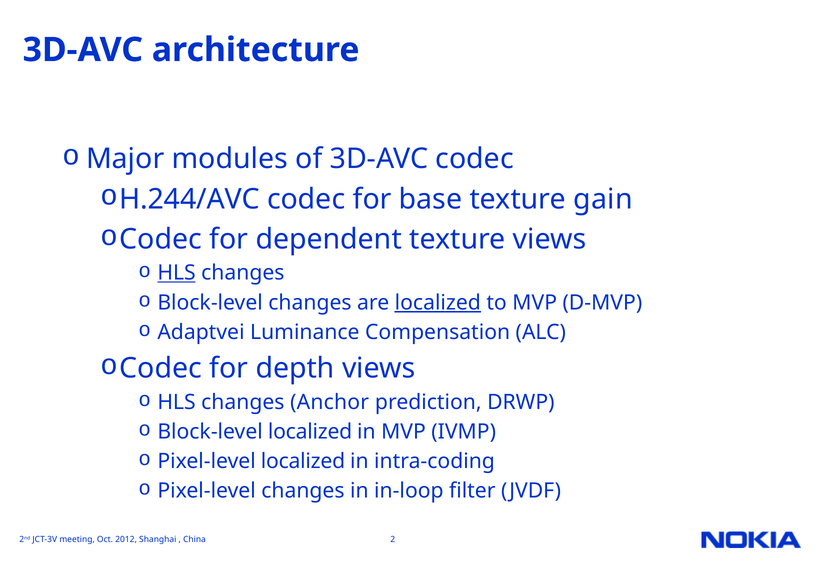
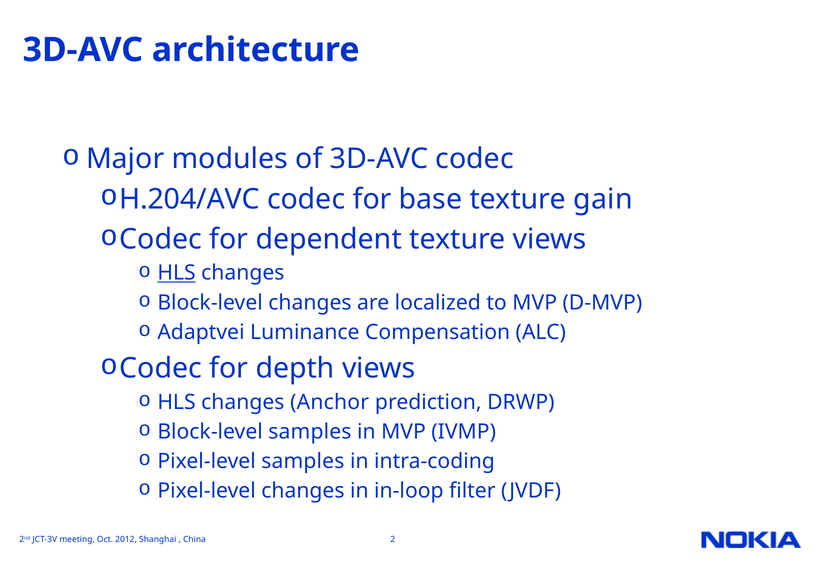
H.244/AVC: H.244/AVC -> H.204/AVC
localized at (438, 302) underline: present -> none
Block-level localized: localized -> samples
Pixel-level localized: localized -> samples
